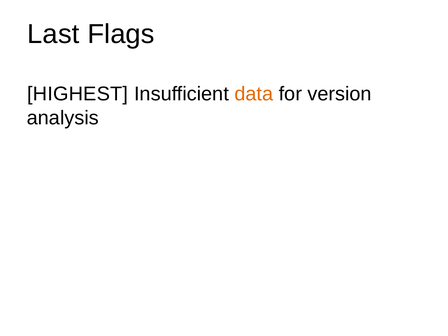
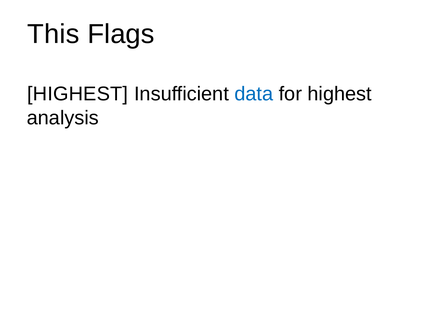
Last: Last -> This
data colour: orange -> blue
for version: version -> highest
